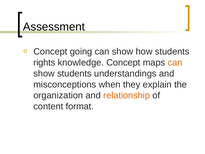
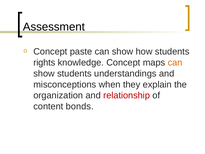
going: going -> paste
relationship colour: orange -> red
format: format -> bonds
